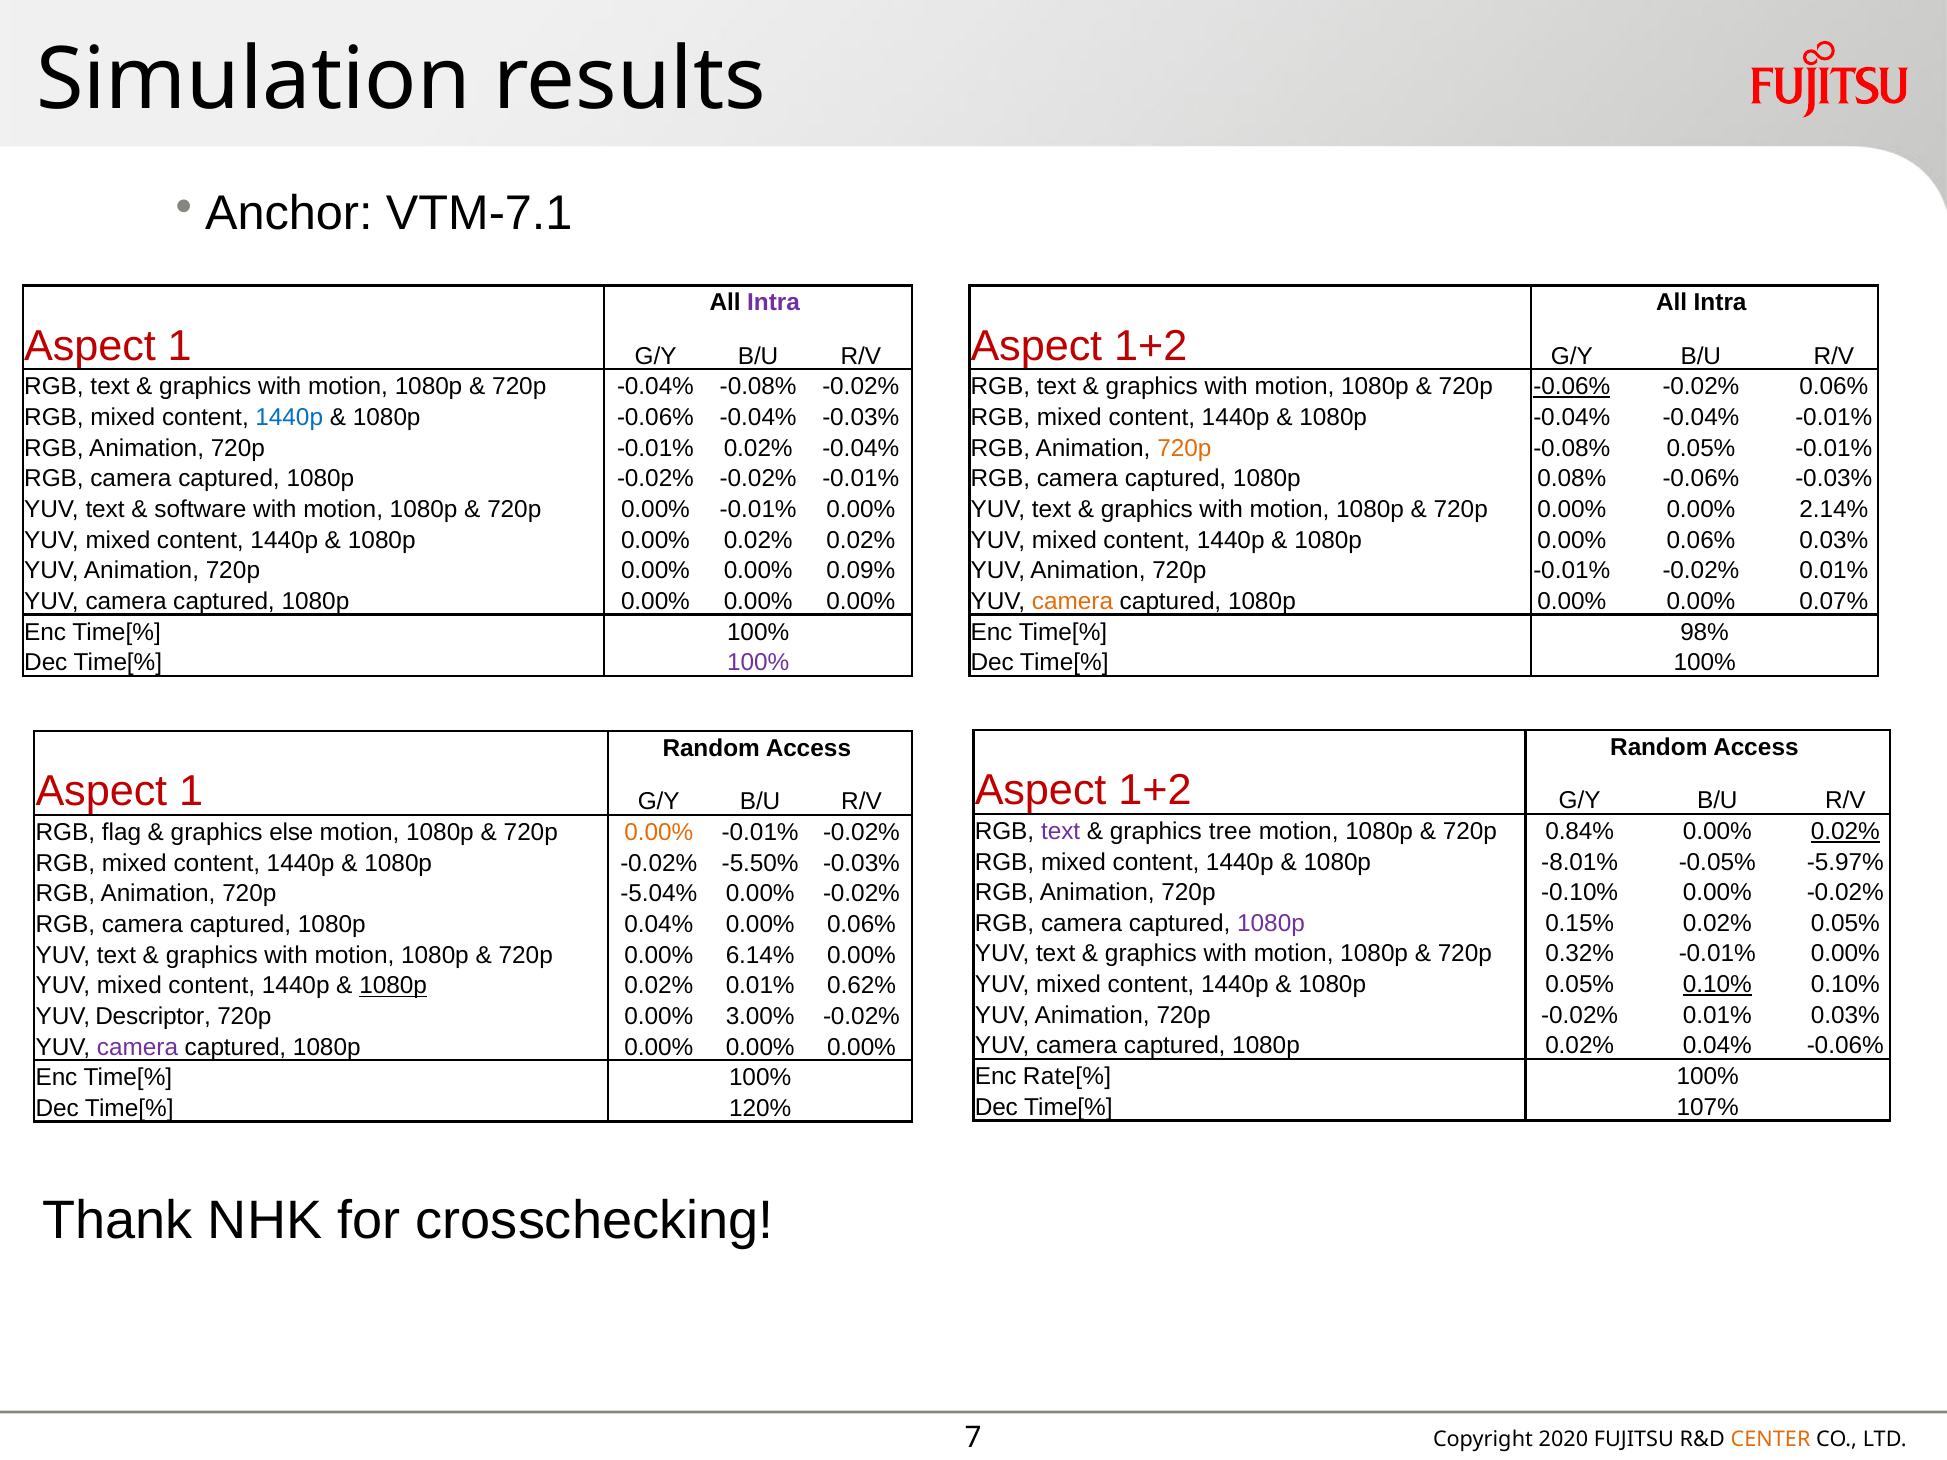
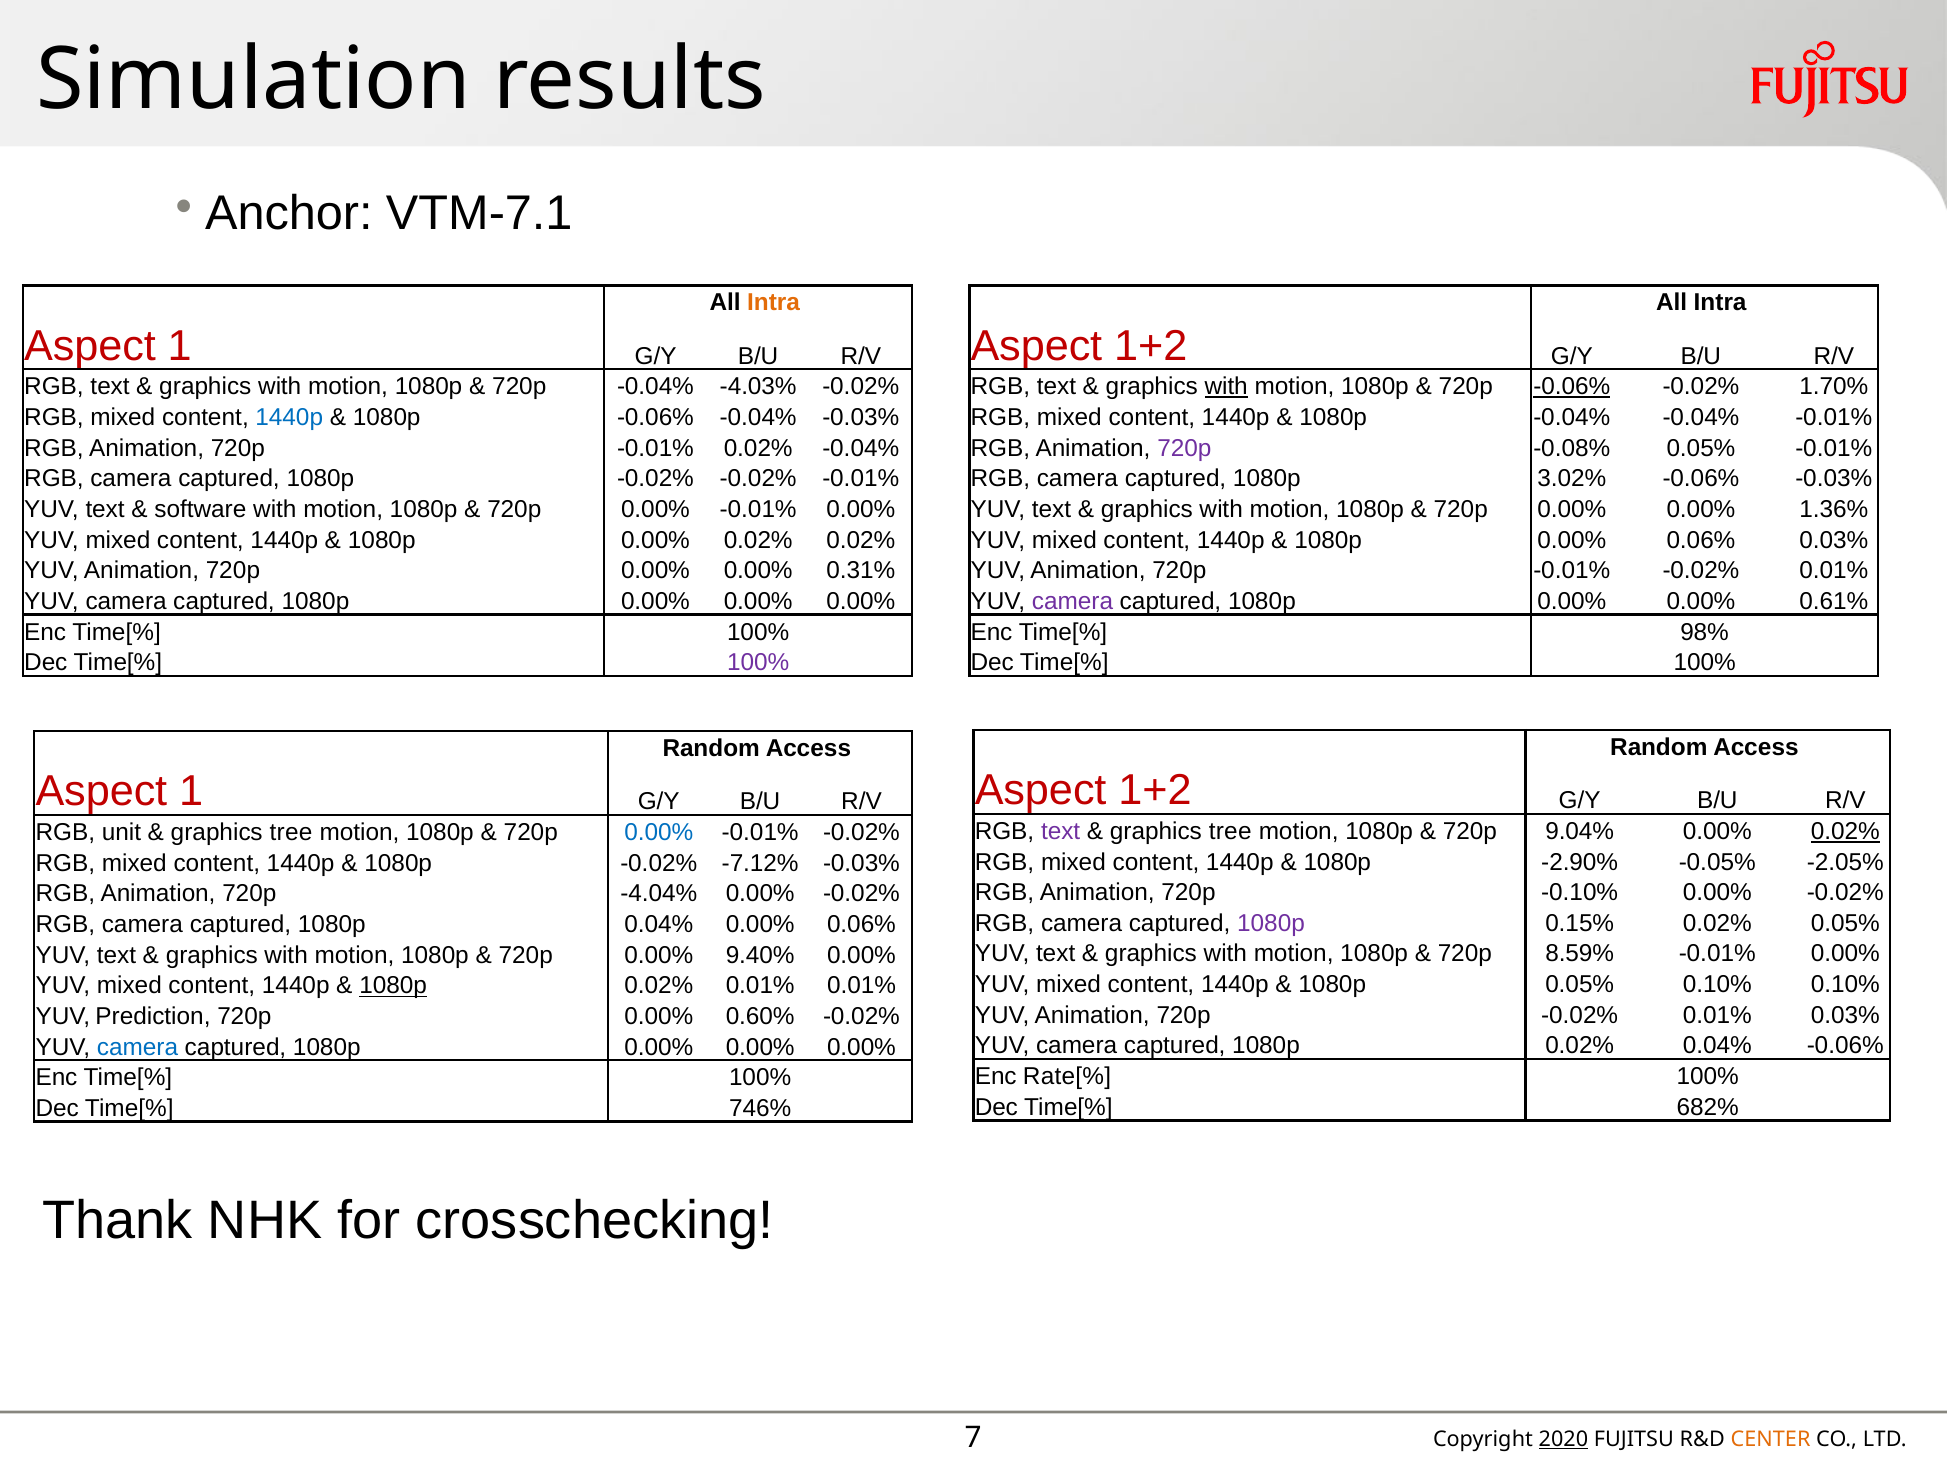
Intra at (774, 303) colour: purple -> orange
-0.04% -0.08%: -0.08% -> -4.03%
with at (1226, 387) underline: none -> present
-0.02% 0.06%: 0.06% -> 1.70%
720p at (1184, 448) colour: orange -> purple
0.08%: 0.08% -> 3.02%
2.14%: 2.14% -> 1.36%
0.09%: 0.09% -> 0.31%
camera at (1073, 601) colour: orange -> purple
0.07%: 0.07% -> 0.61%
0.84%: 0.84% -> 9.04%
flag: flag -> unit
else at (291, 833): else -> tree
0.00% at (659, 833) colour: orange -> blue
-8.01%: -8.01% -> -2.90%
-5.97%: -5.97% -> -2.05%
-5.50%: -5.50% -> -7.12%
-5.04%: -5.04% -> -4.04%
0.32%: 0.32% -> 8.59%
6.14%: 6.14% -> 9.40%
0.10% at (1717, 985) underline: present -> none
0.01% 0.62%: 0.62% -> 0.01%
Descriptor: Descriptor -> Prediction
3.00%: 3.00% -> 0.60%
camera at (138, 1047) colour: purple -> blue
107%: 107% -> 682%
120%: 120% -> 746%
2020 underline: none -> present
